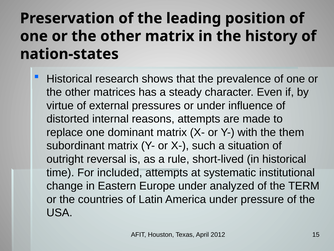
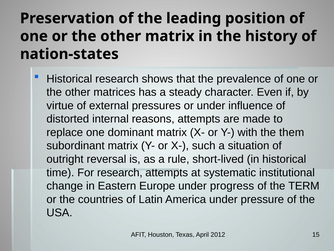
For included: included -> research
analyzed: analyzed -> progress
